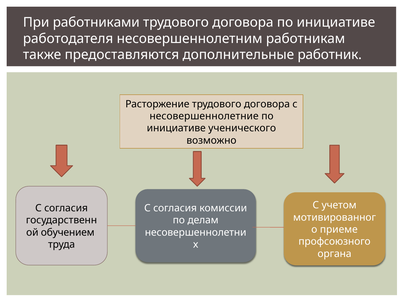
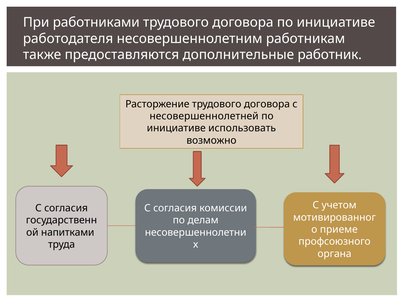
несовершеннолетние: несовершеннолетние -> несовершеннолетней
ученического: ученического -> использовать
обучением: обучением -> напитками
